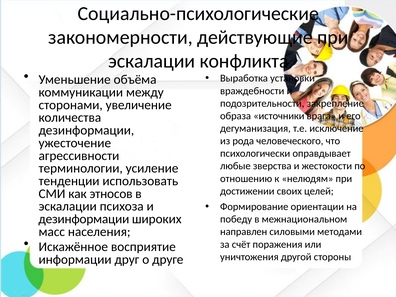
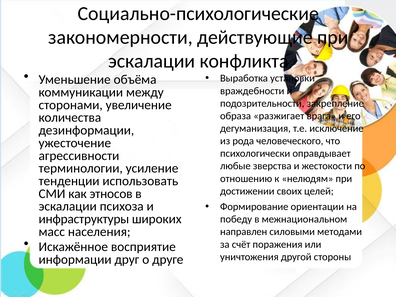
источники: источники -> разжигает
дезинформации at (84, 219): дезинформации -> инфраструктуры
